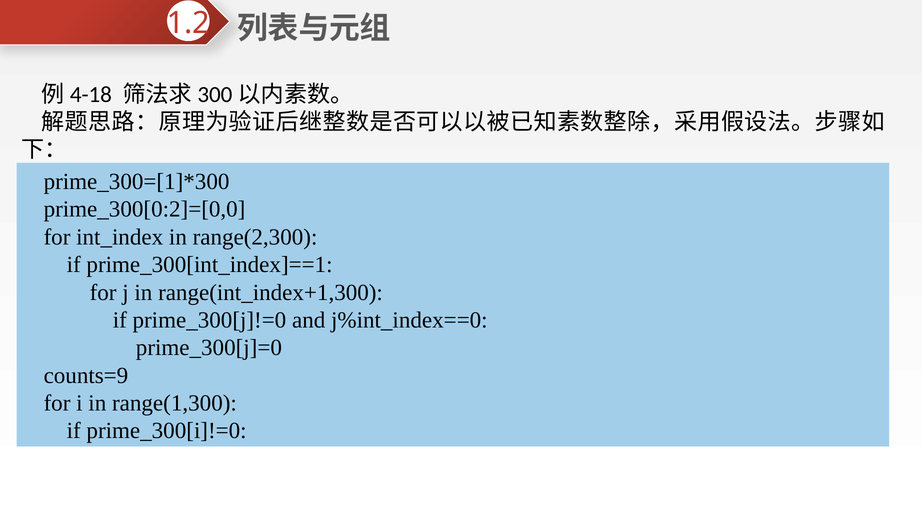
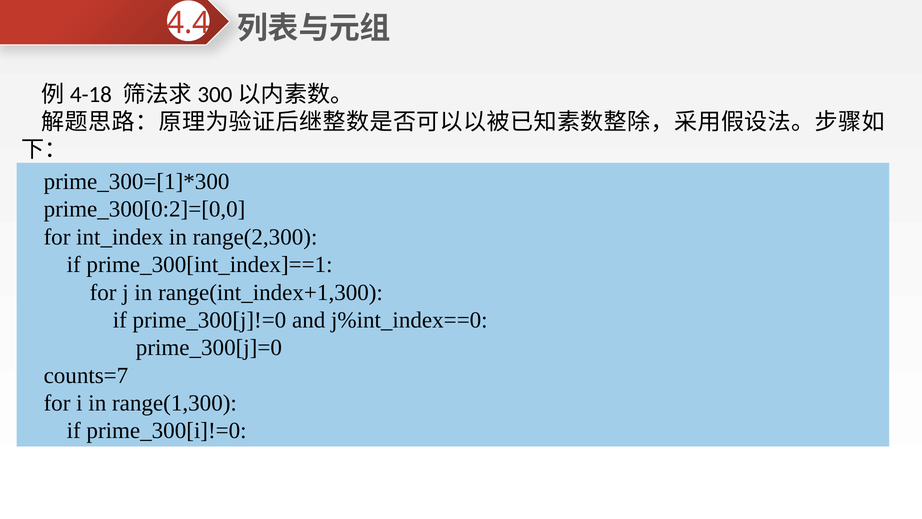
1.2: 1.2 -> 4.4
counts=9: counts=9 -> counts=7
